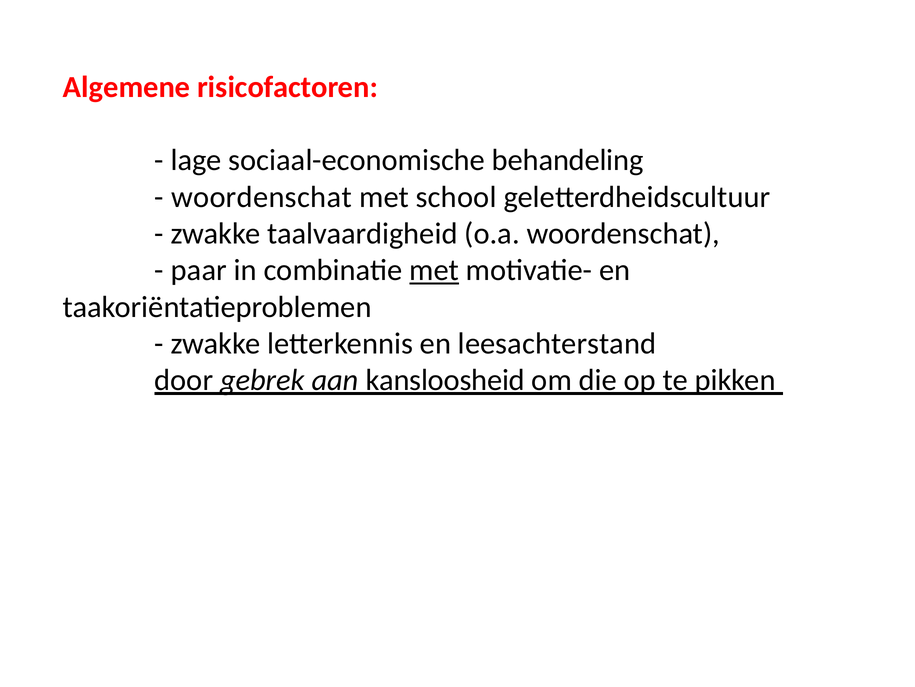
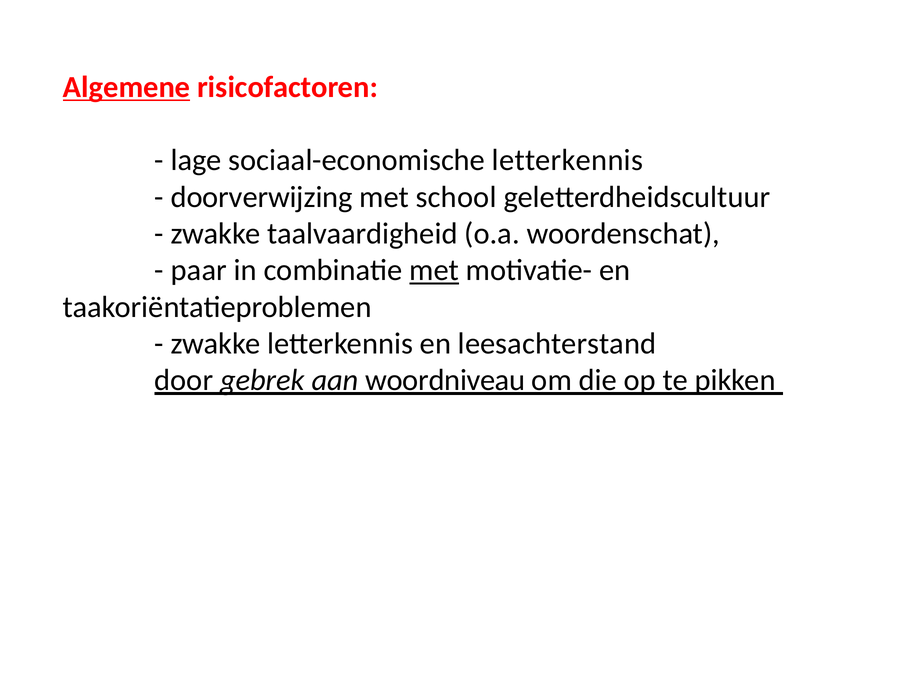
Algemene underline: none -> present
sociaal-economische behandeling: behandeling -> letterkennis
woordenschat at (261, 197): woordenschat -> doorverwijzing
kansloosheid: kansloosheid -> woordniveau
